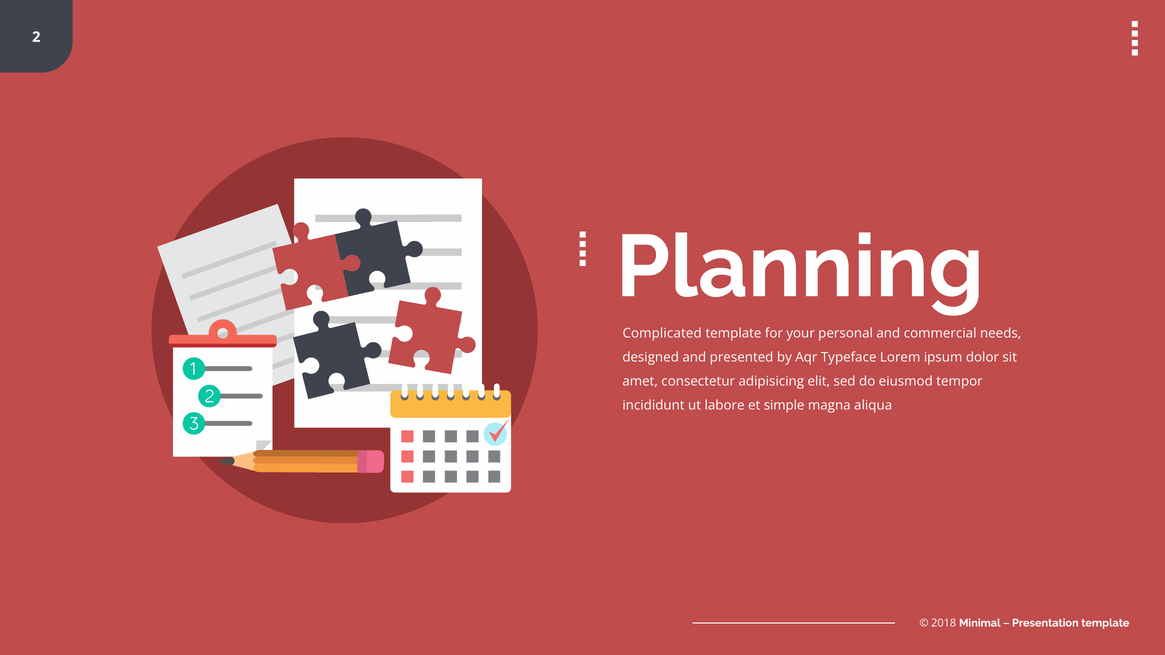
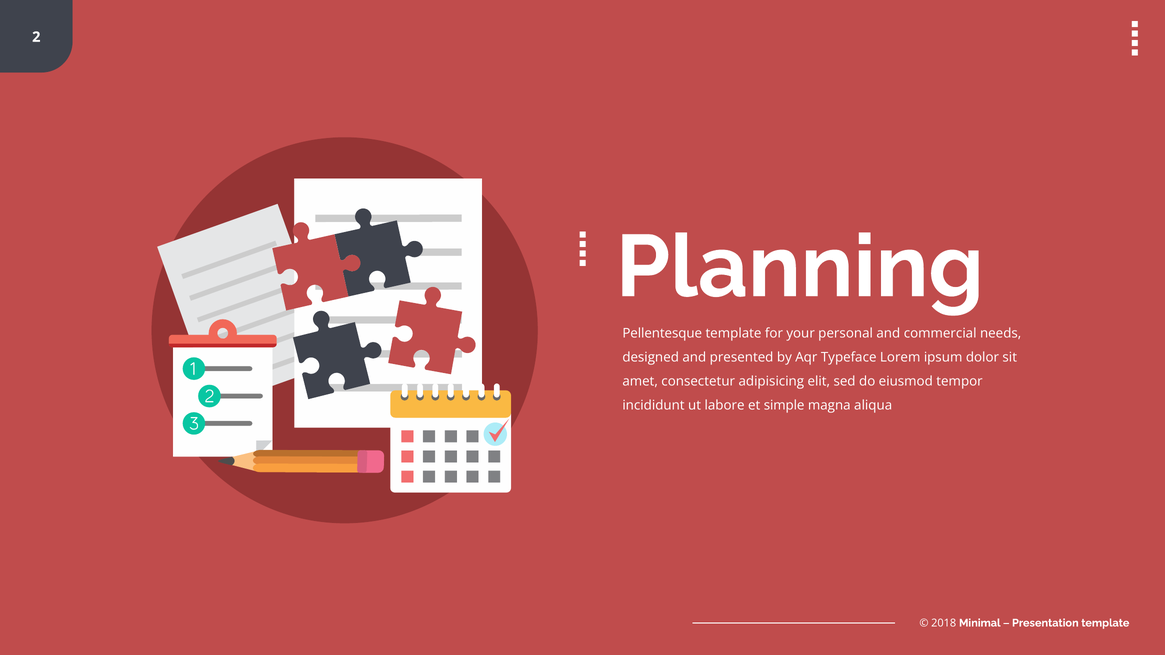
Complicated: Complicated -> Pellentesque
